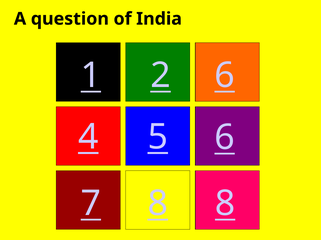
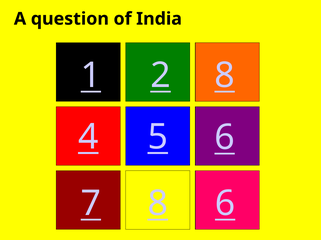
2 6: 6 -> 8
8 8: 8 -> 6
